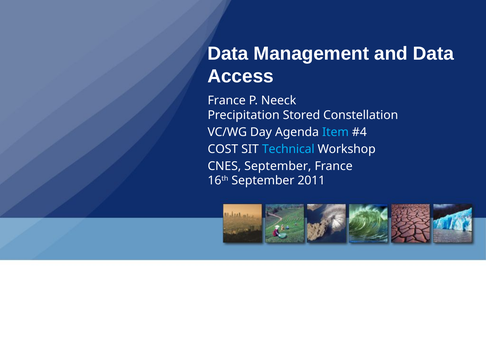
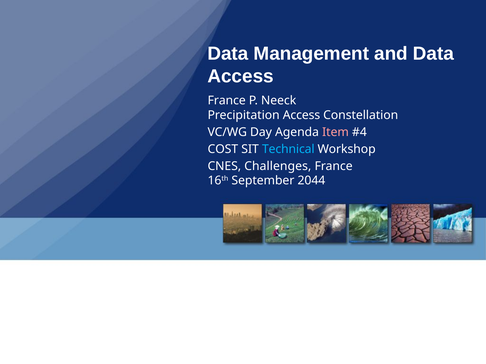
Precipitation Stored: Stored -> Access
Item colour: light blue -> pink
CNES September: September -> Challenges
2011: 2011 -> 2044
